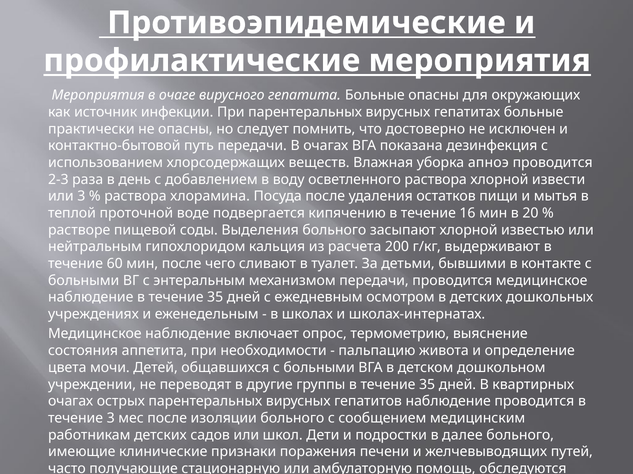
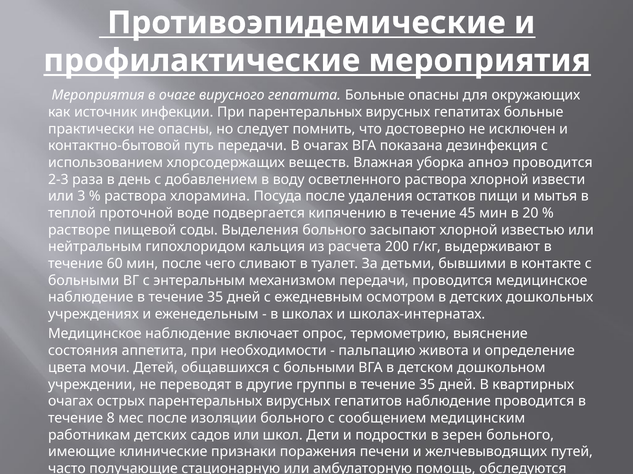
16: 16 -> 45
течение 3: 3 -> 8
в далее: далее -> зерен
